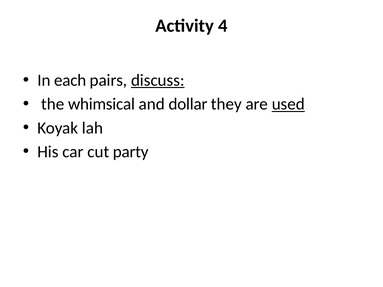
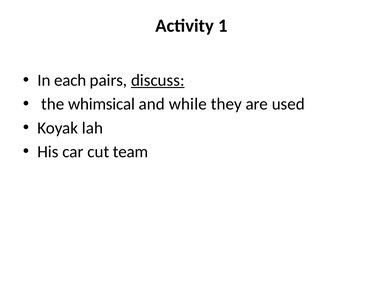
4: 4 -> 1
dollar: dollar -> while
used underline: present -> none
party: party -> team
